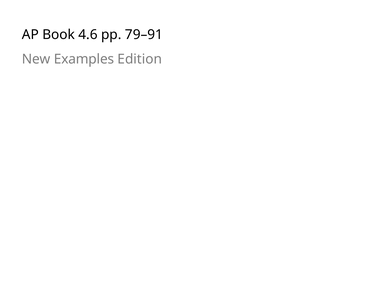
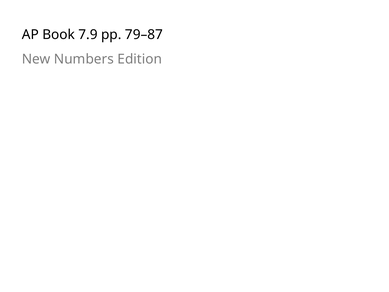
4.6: 4.6 -> 7.9
79–91: 79–91 -> 79–87
Examples: Examples -> Numbers
